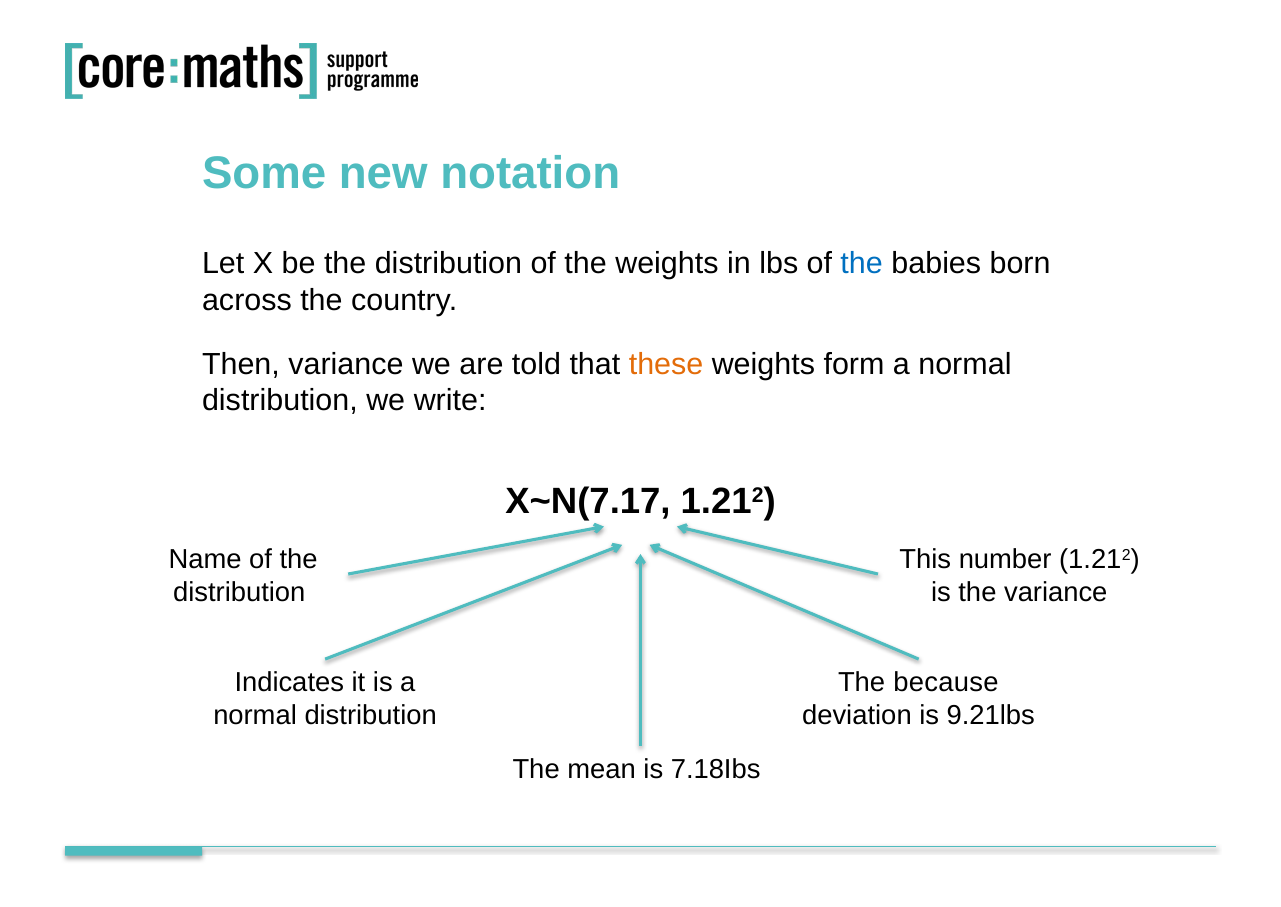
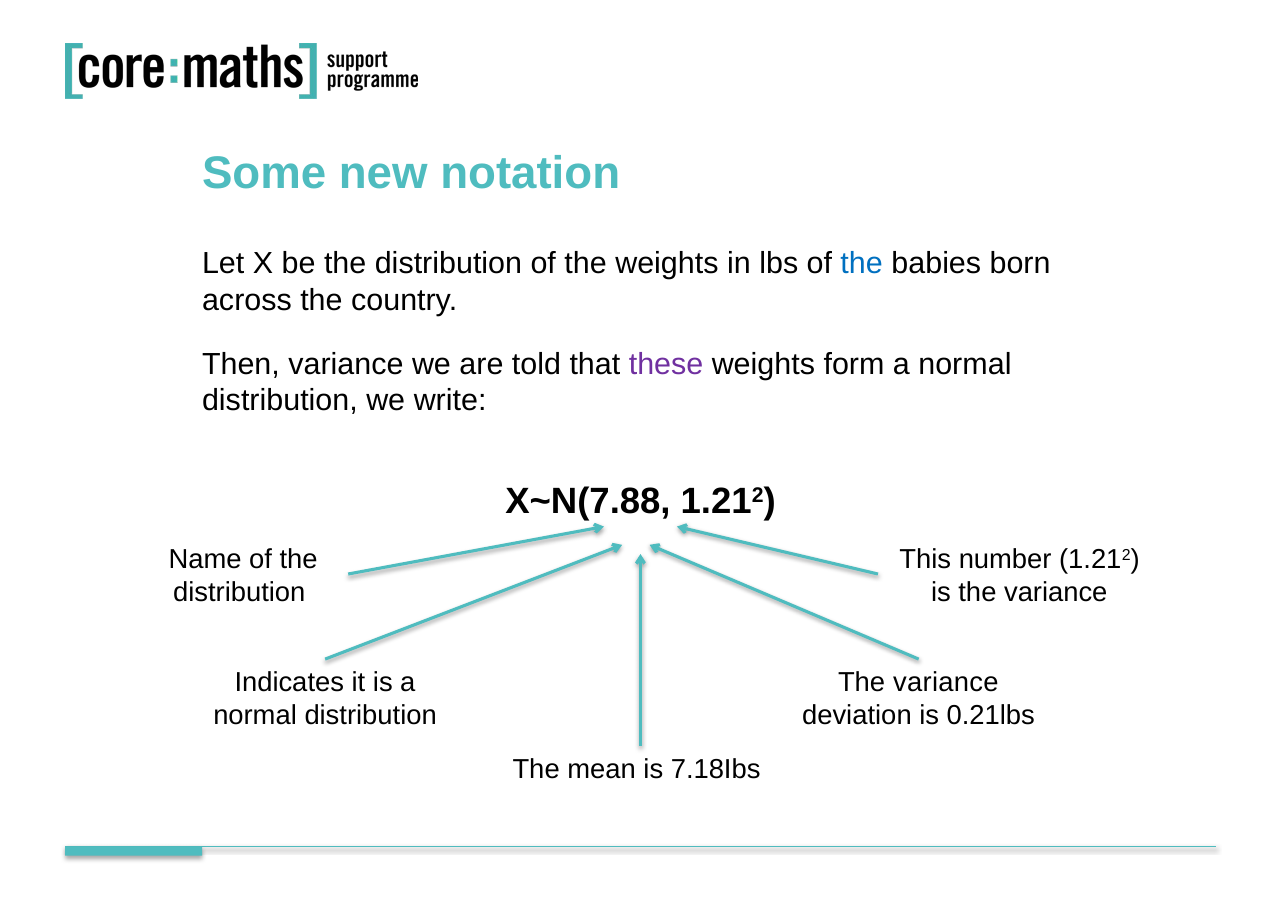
these colour: orange -> purple
X~N(7.17: X~N(7.17 -> X~N(7.88
because at (946, 682): because -> variance
9.21lbs: 9.21lbs -> 0.21lbs
